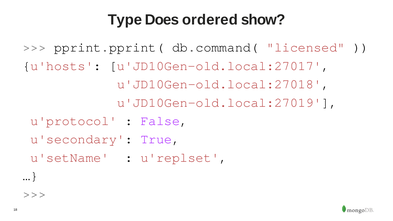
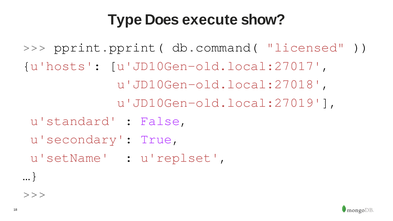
ordered: ordered -> execute
u'protocol: u'protocol -> u'standard
